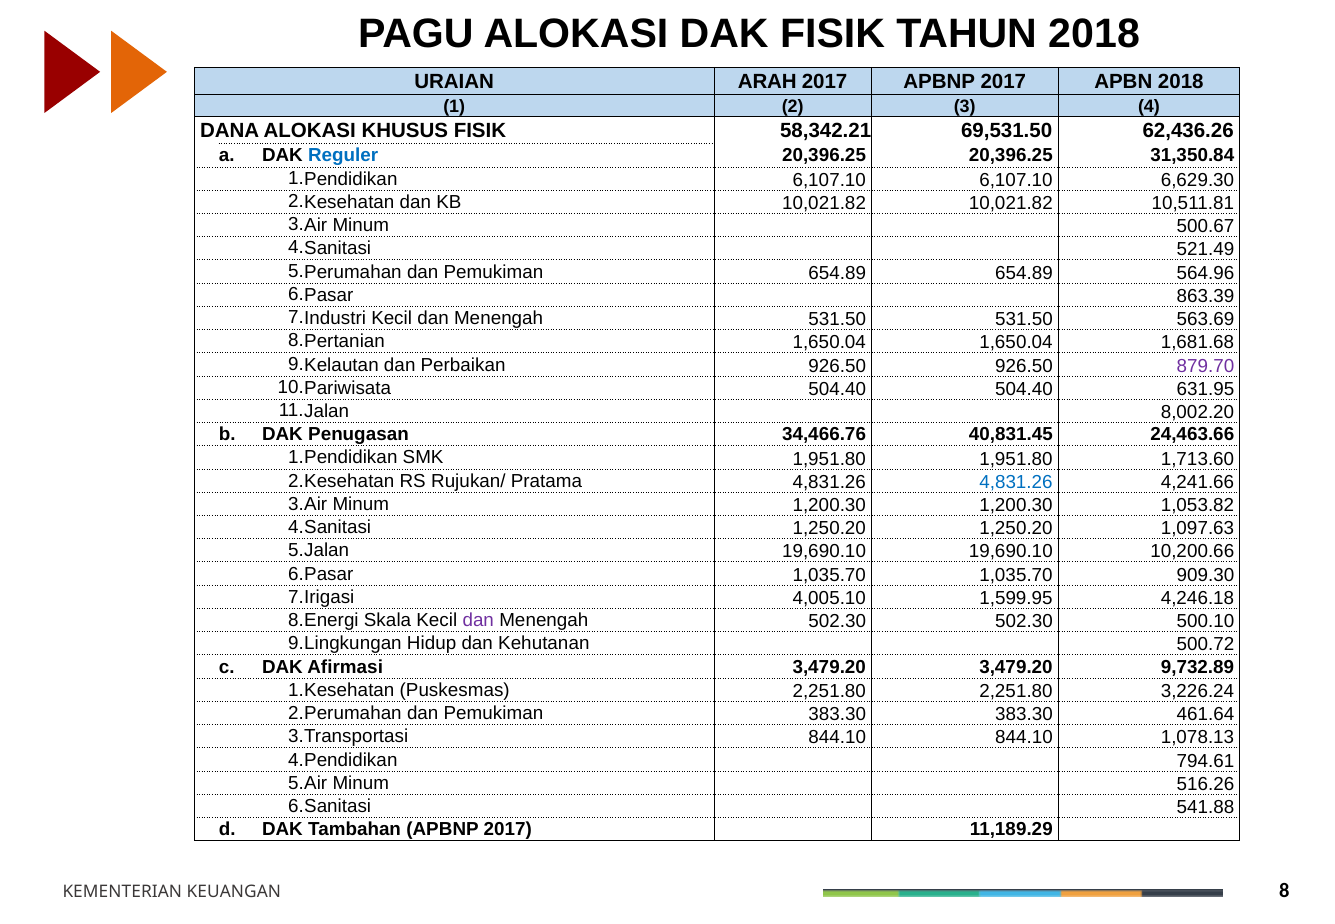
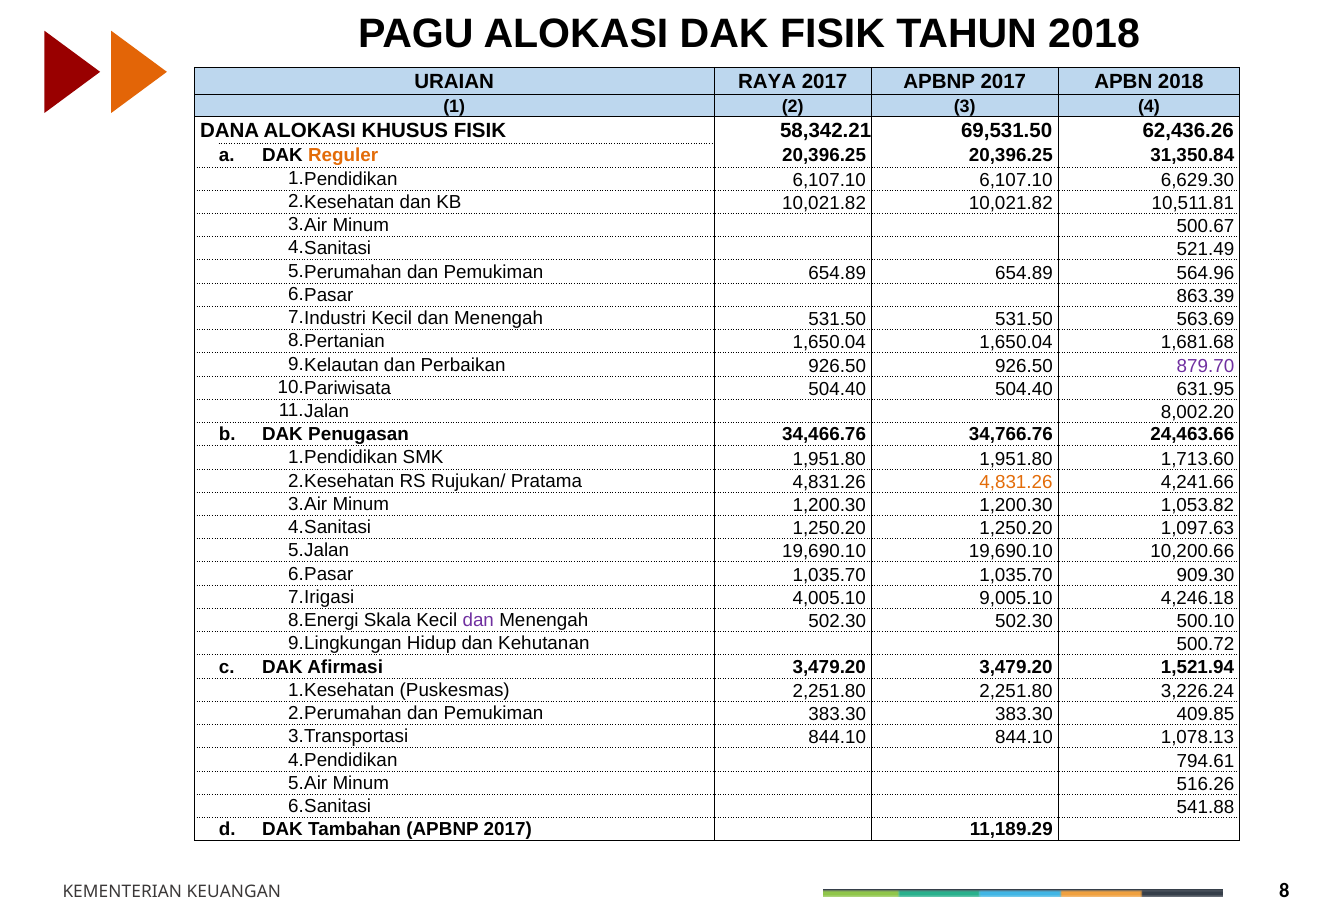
ARAH: ARAH -> RAYA
Reguler colour: blue -> orange
40,831.45: 40,831.45 -> 34,766.76
4,831.26 at (1016, 482) colour: blue -> orange
1,599.95: 1,599.95 -> 9,005.10
9,732.89: 9,732.89 -> 1,521.94
461.64: 461.64 -> 409.85
